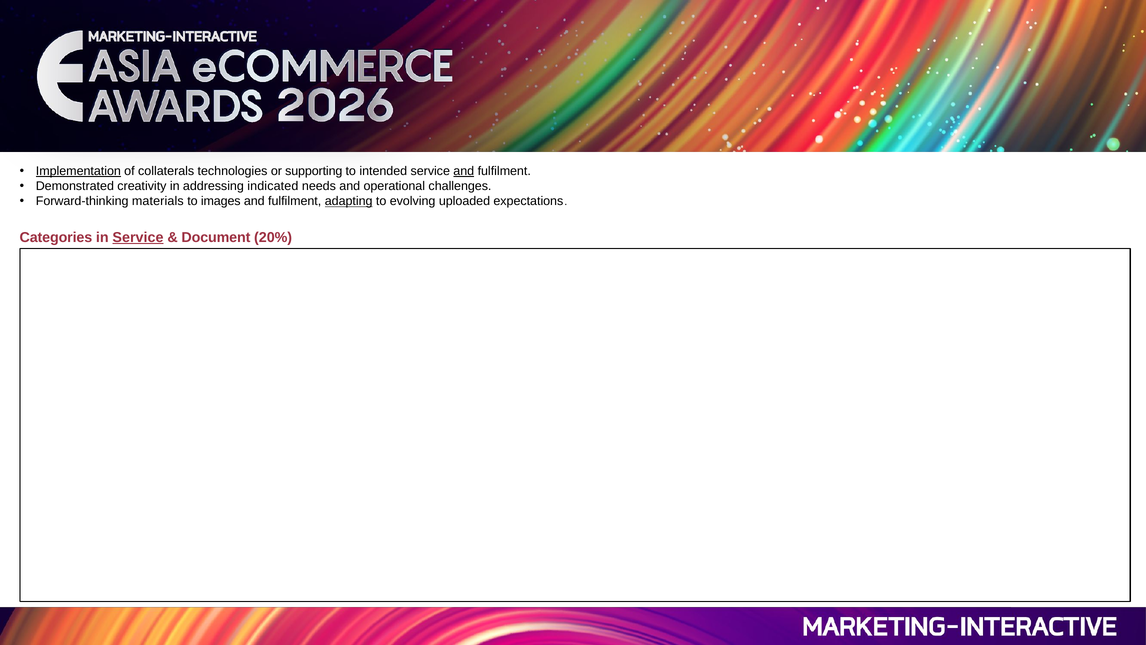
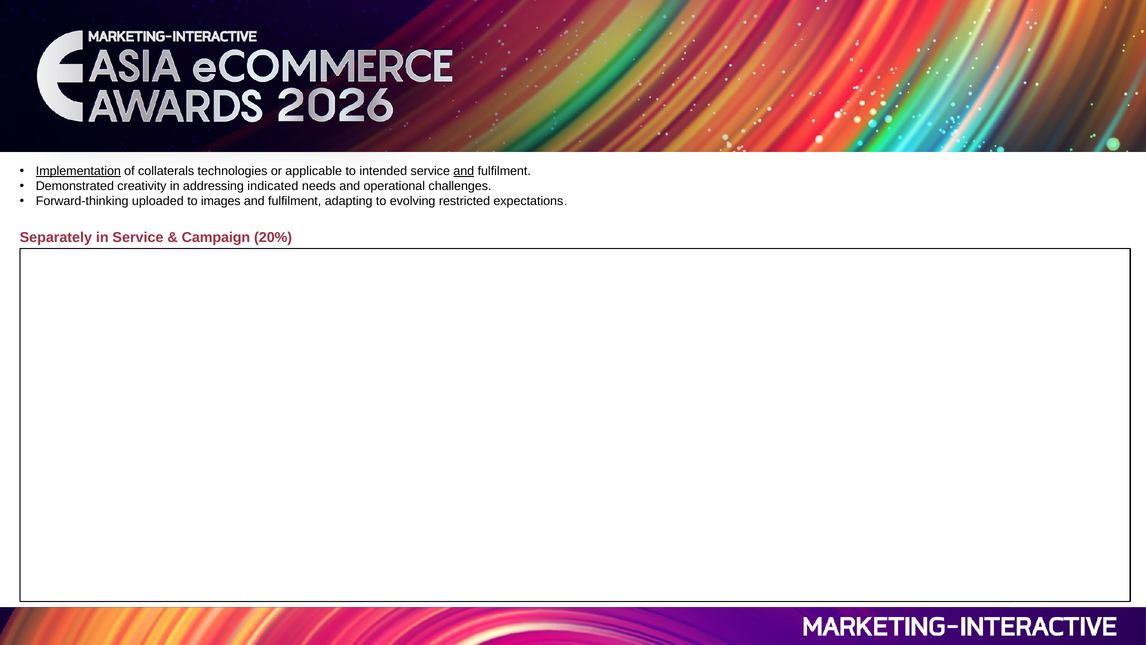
supporting: supporting -> applicable
materials: materials -> uploaded
adapting underline: present -> none
uploaded: uploaded -> restricted
Categories: Categories -> Separately
Service at (138, 237) underline: present -> none
Document: Document -> Campaign
